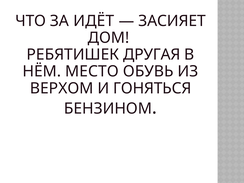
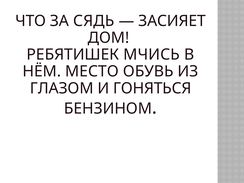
ИДЁТ: ИДЁТ -> СЯДЬ
ДРУГАЯ: ДРУГАЯ -> МЧИСЬ
ВЕРХОМ: ВЕРХОМ -> ГЛАЗОМ
